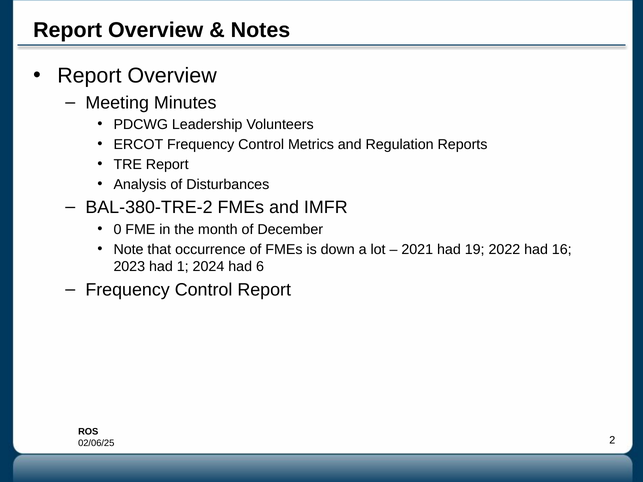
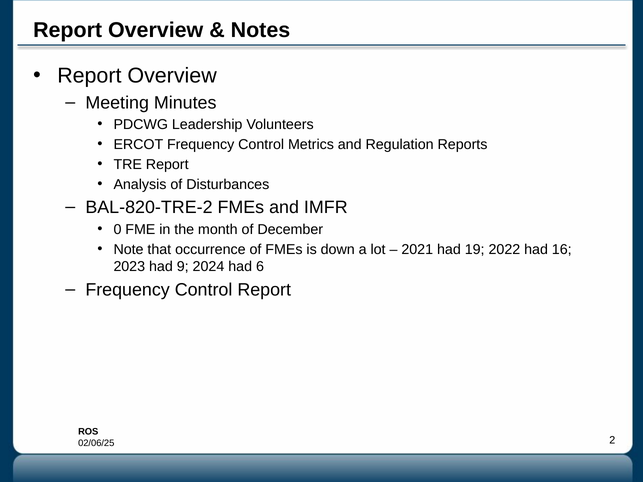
BAL-380-TRE-2: BAL-380-TRE-2 -> BAL-820-TRE-2
1: 1 -> 9
